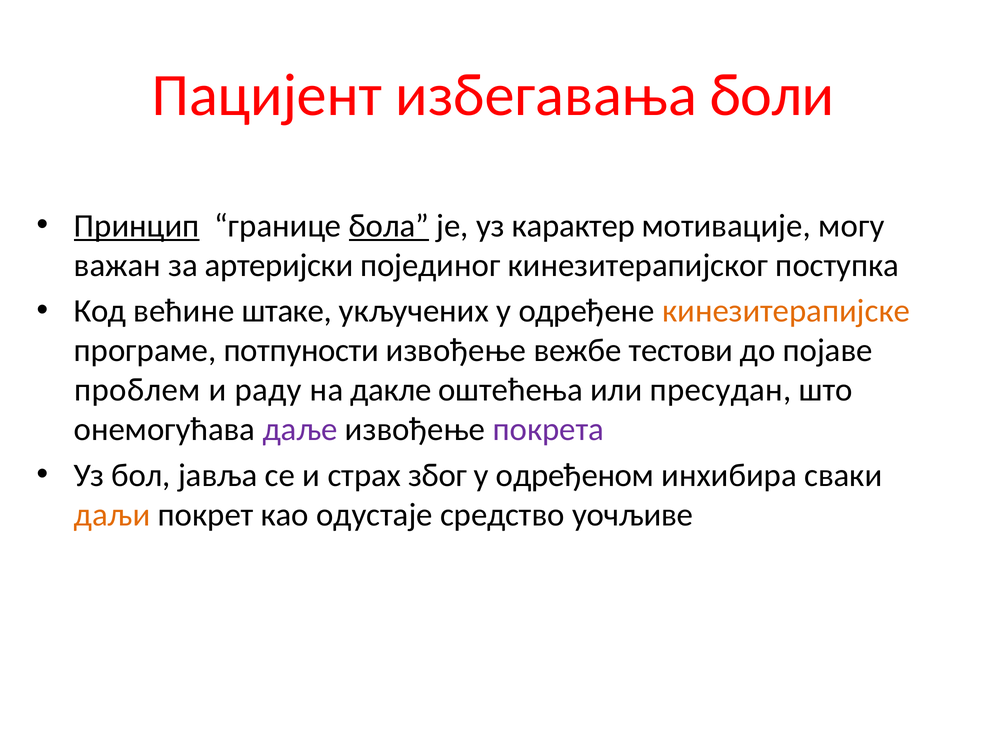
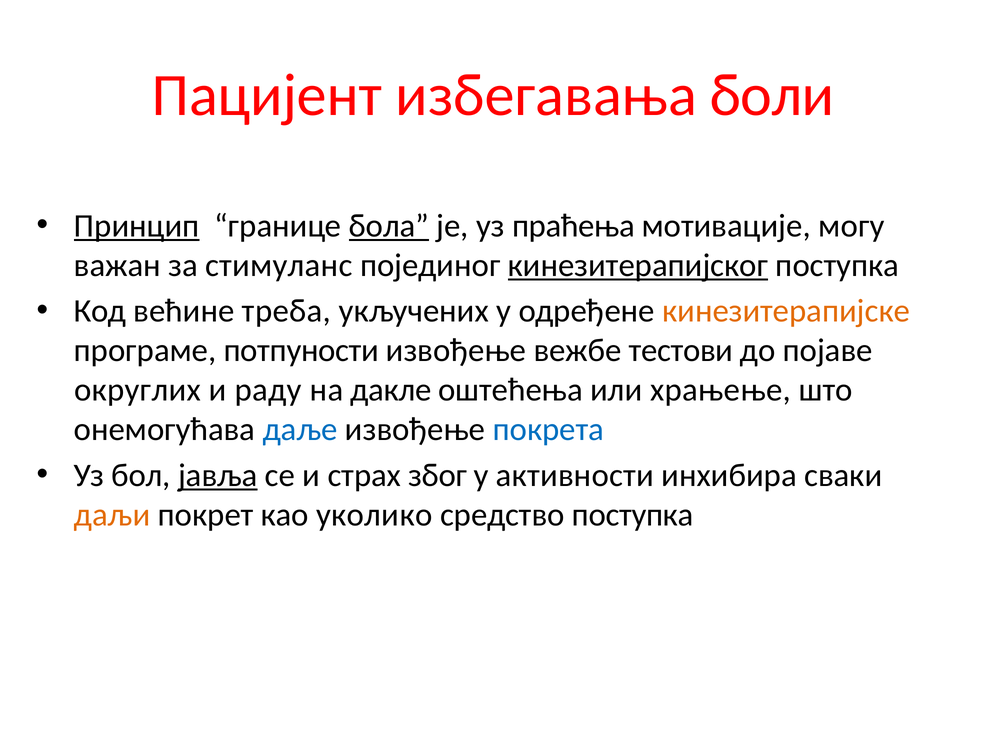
карактер: карактер -> праћења
артеријски: артеријски -> стимуланс
кинезитерапијског underline: none -> present
штаке: штаке -> треба
проблем: проблем -> округлих
пресудан: пресудан -> храњење
даље colour: purple -> blue
покрета colour: purple -> blue
јавља underline: none -> present
одређеном: одређеном -> активности
одустаје: одустаје -> уколико
средство уочљиве: уочљиве -> поступка
